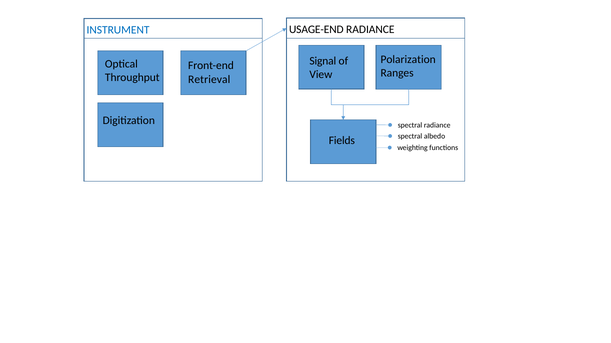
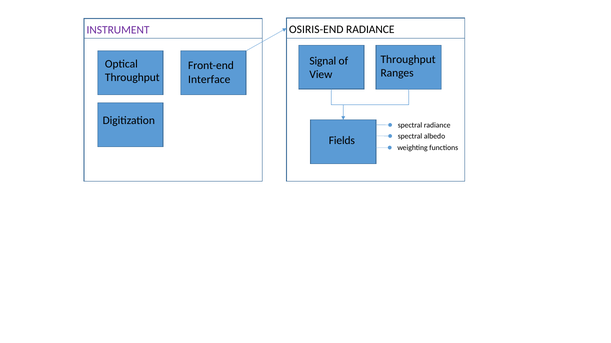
USAGE-END: USAGE-END -> OSIRIS-END
INSTRUMENT colour: blue -> purple
Polarization at (408, 60): Polarization -> Throughput
Retrieval: Retrieval -> Interface
